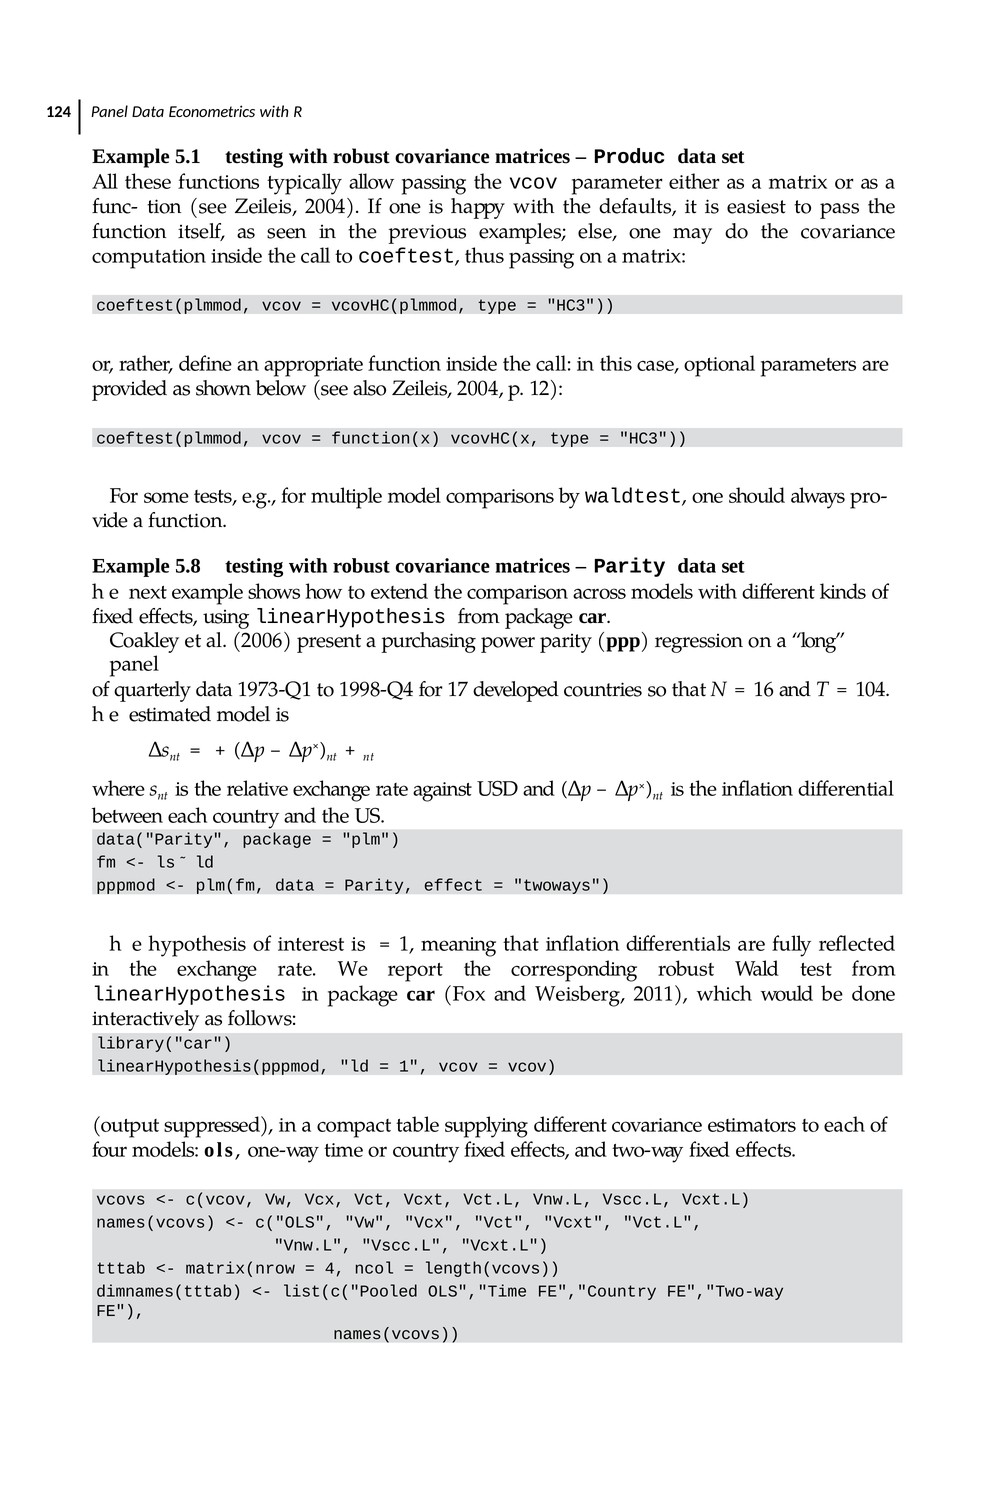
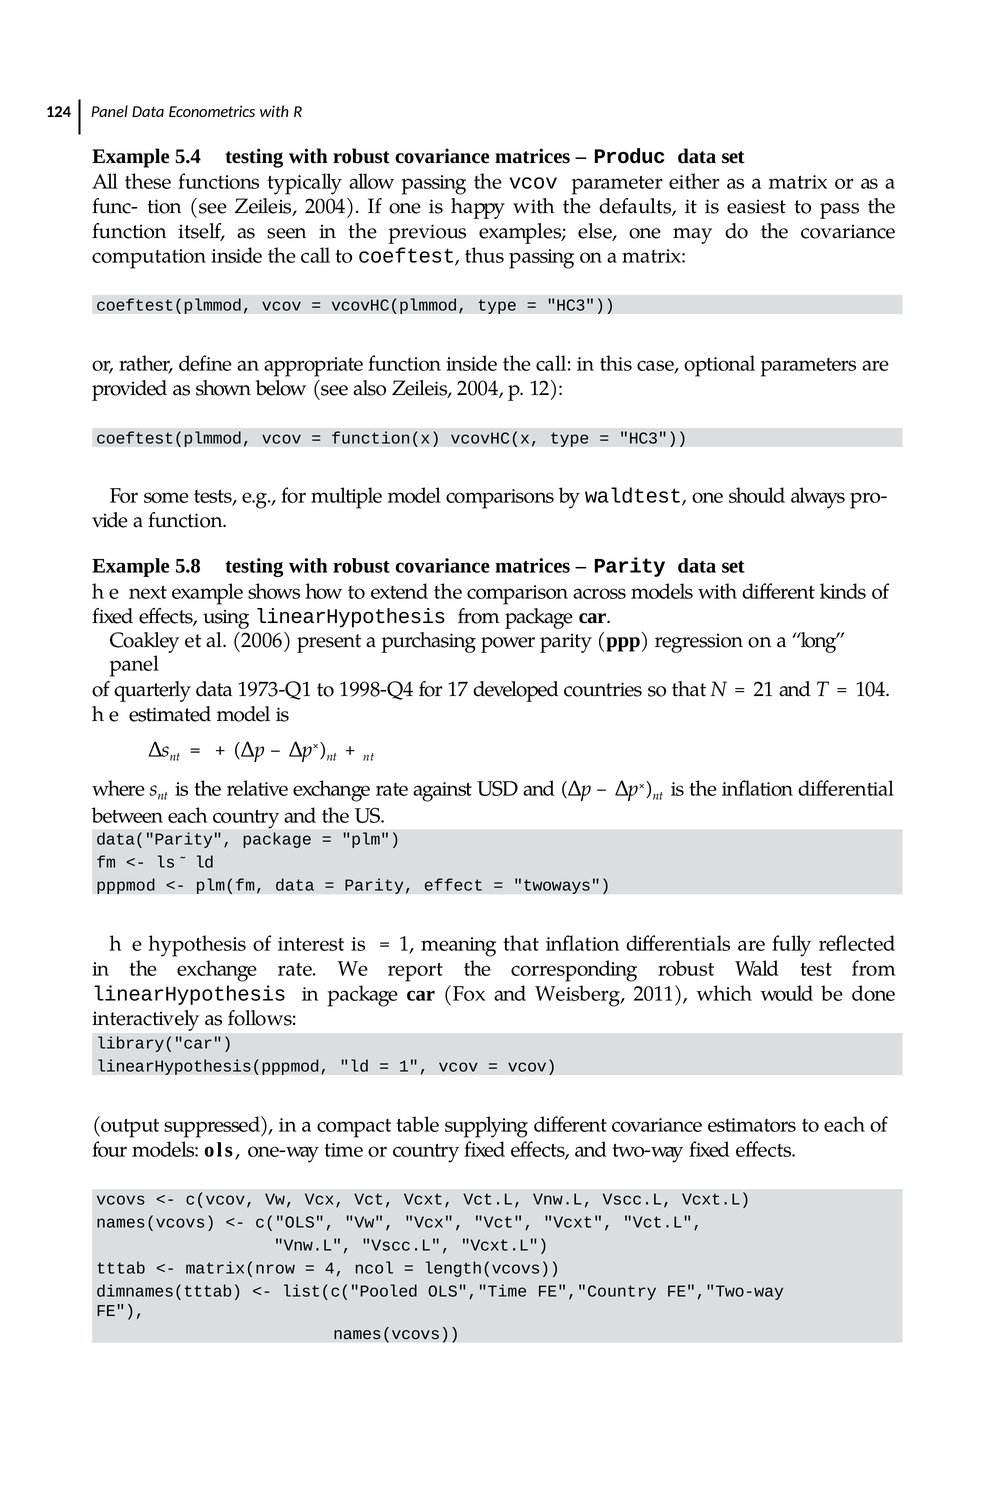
5.1: 5.1 -> 5.4
16: 16 -> 21
